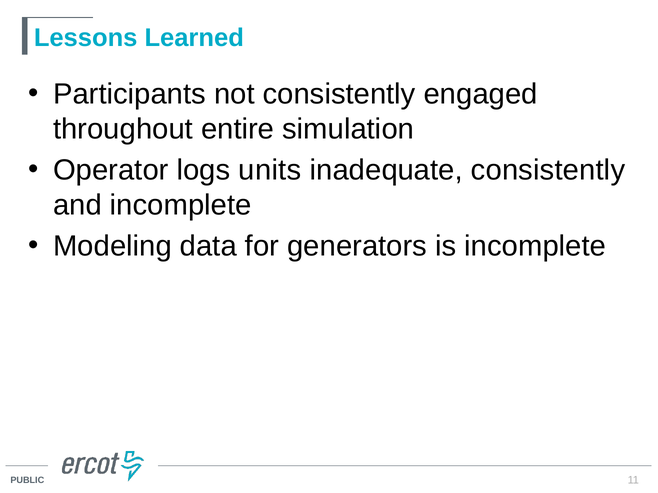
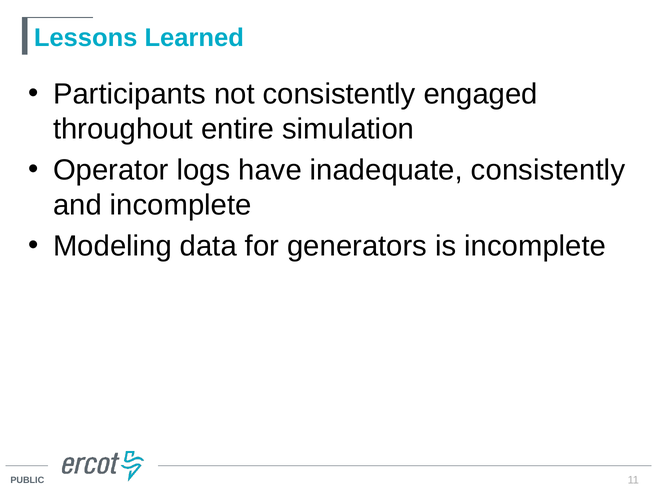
units: units -> have
